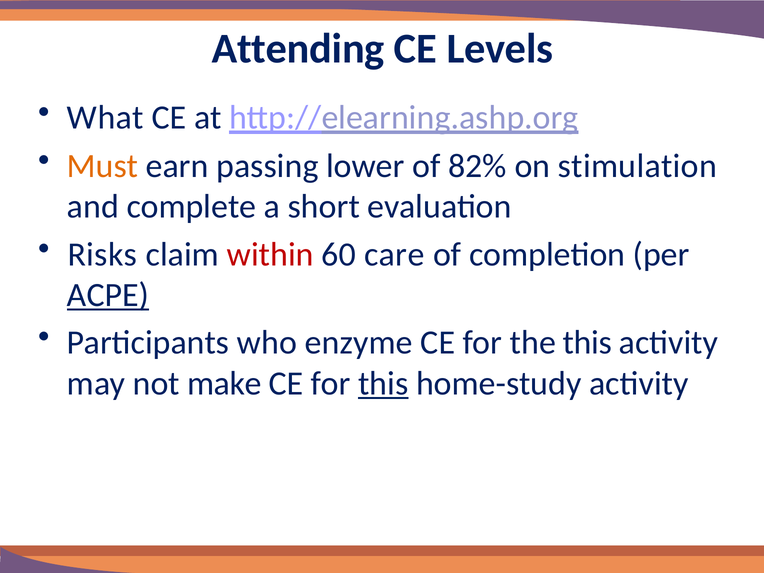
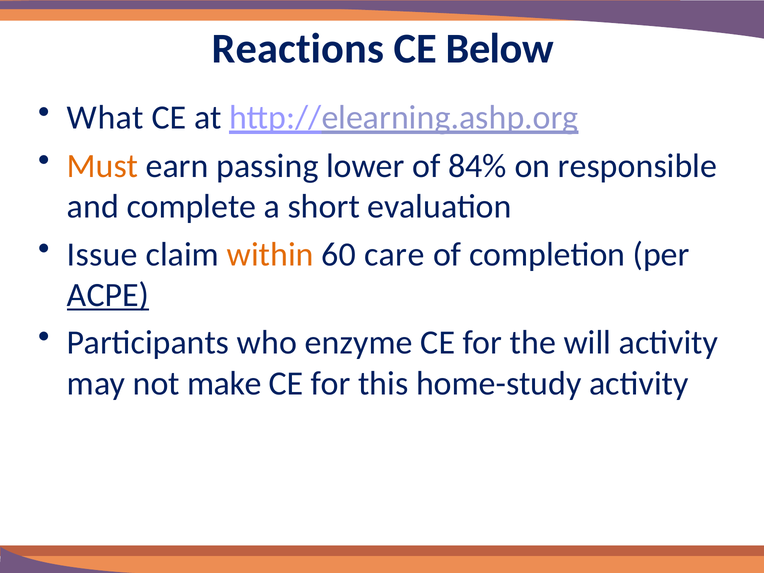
Attending: Attending -> Reactions
Levels: Levels -> Below
82%: 82% -> 84%
stimulation: stimulation -> responsible
Risks: Risks -> Issue
within colour: red -> orange
the this: this -> will
this at (383, 383) underline: present -> none
